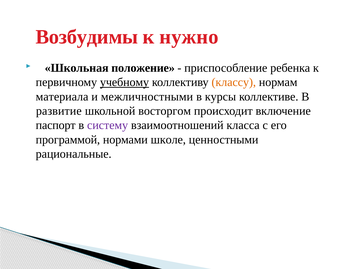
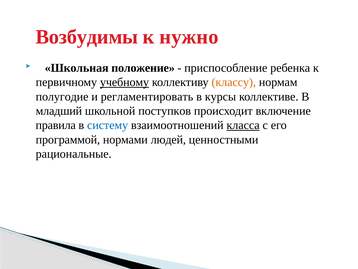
материала: материала -> полугодие
межличностными: межличностными -> регламентировать
развитие: развитие -> младший
восторгом: восторгом -> поступков
паспорт: паспорт -> правила
систему colour: purple -> blue
класса underline: none -> present
школе: школе -> людей
